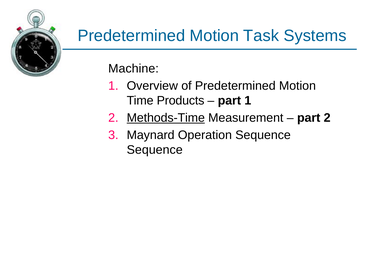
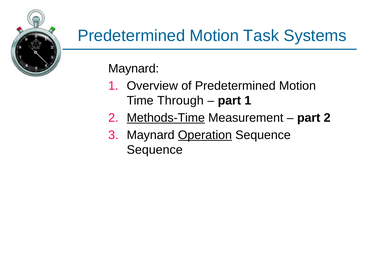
Machine at (133, 69): Machine -> Maynard
Products: Products -> Through
Operation underline: none -> present
